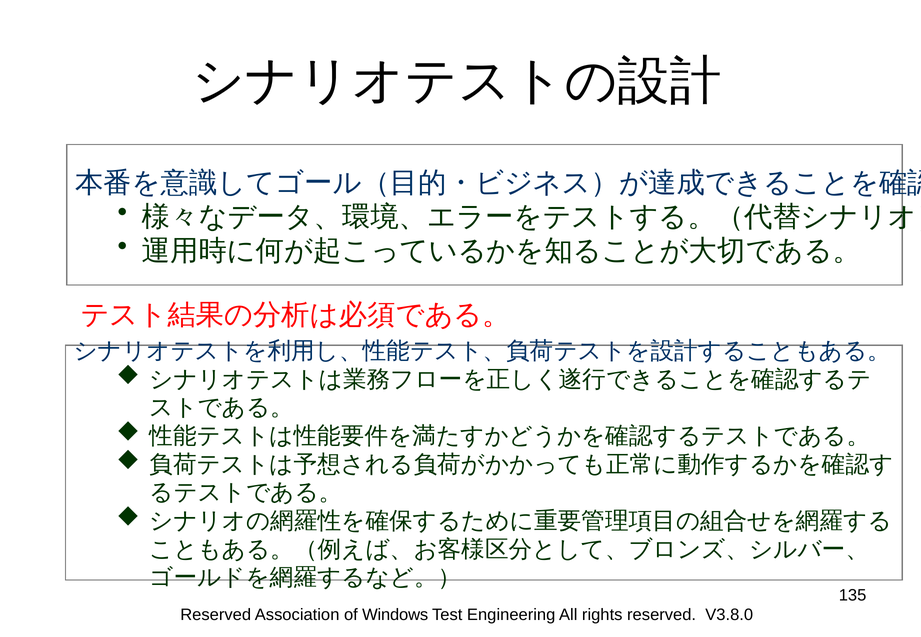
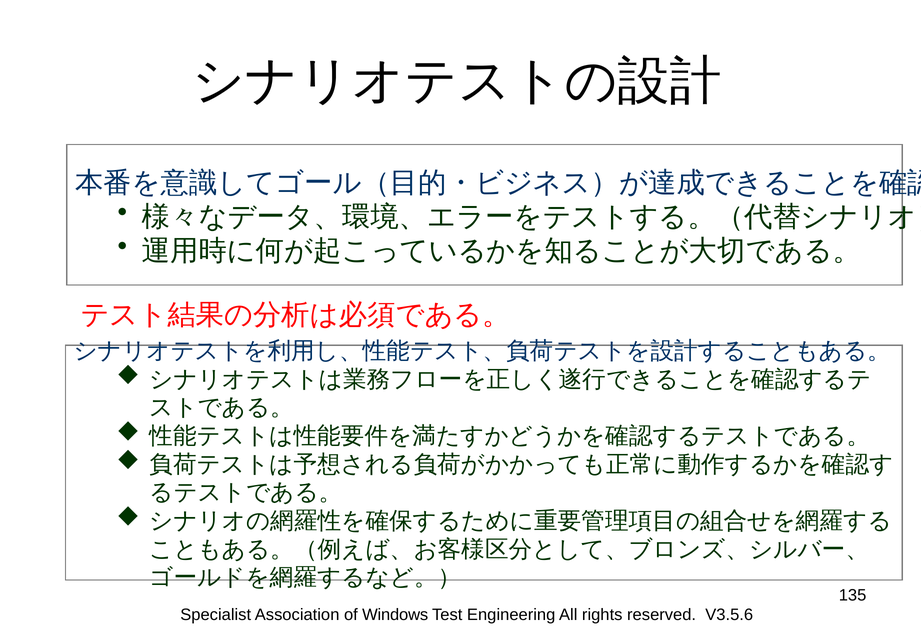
Reserved at (216, 615): Reserved -> Specialist
V3.8.0: V3.8.0 -> V3.5.6
